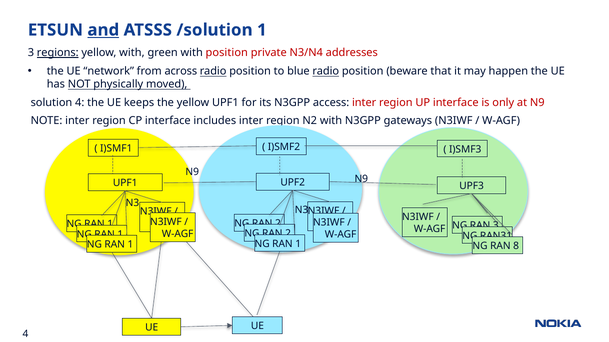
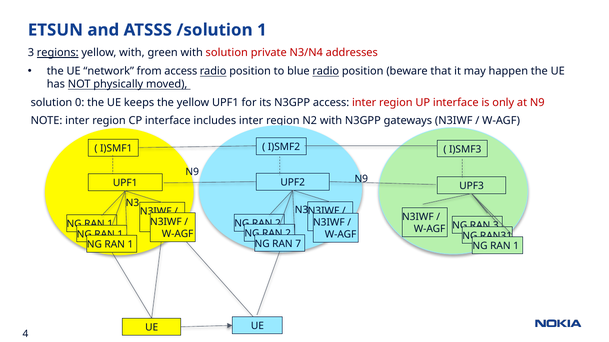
and underline: present -> none
with position: position -> solution
from across: across -> access
solution 4: 4 -> 0
1 at (298, 244): 1 -> 7
8 at (516, 246): 8 -> 1
